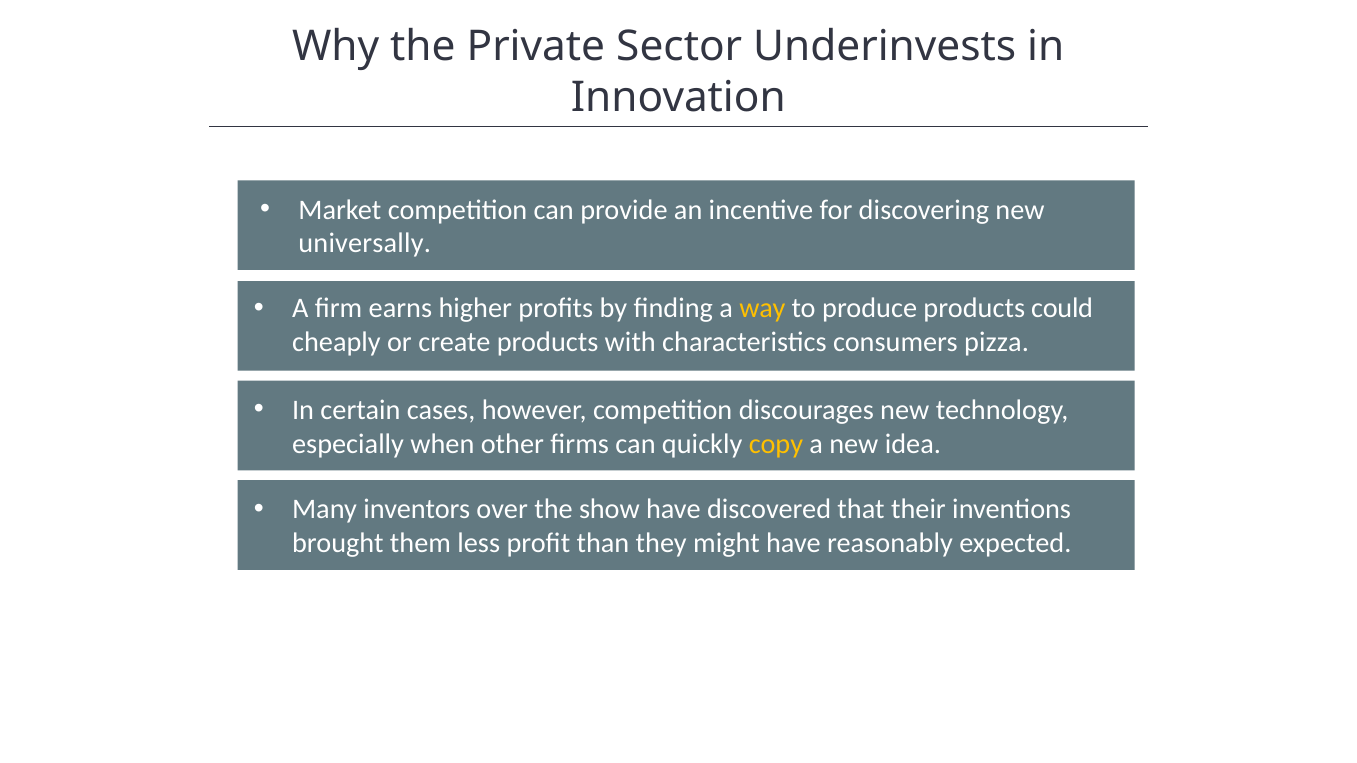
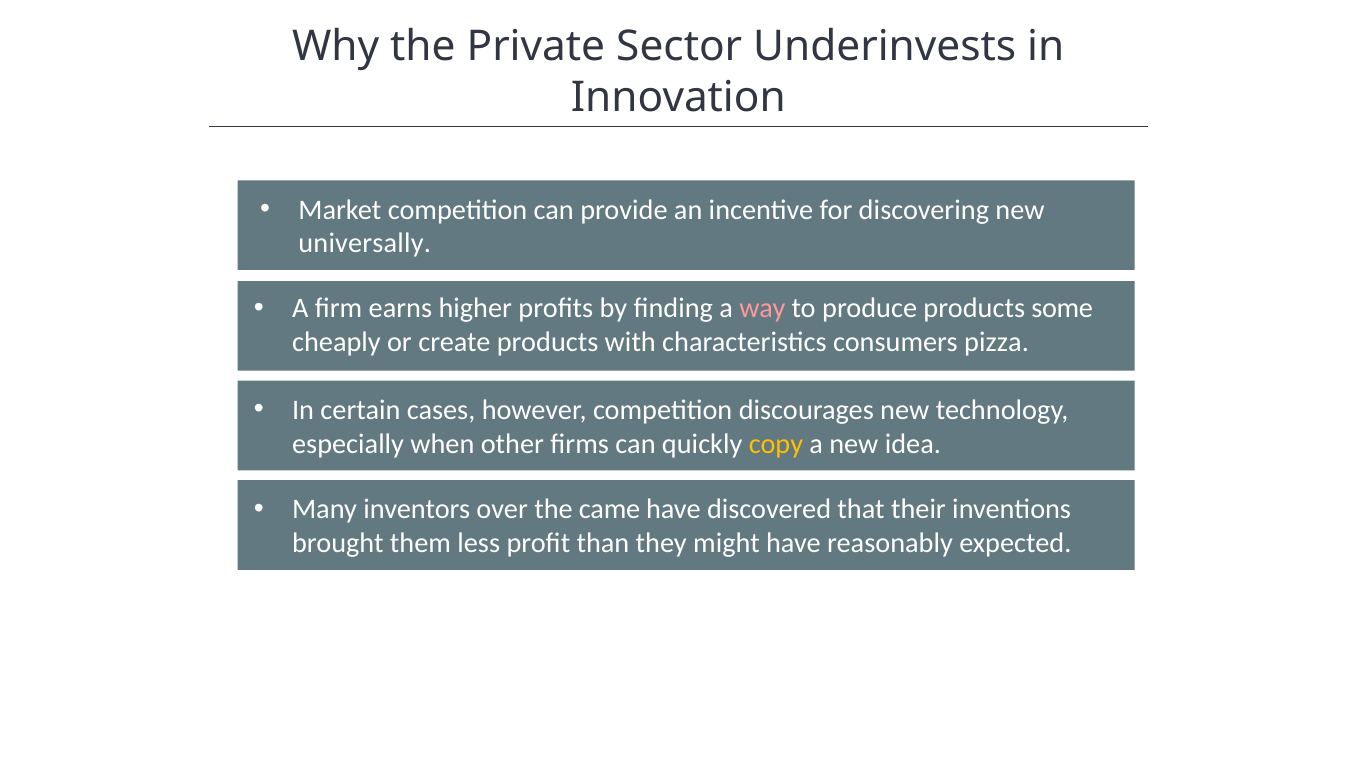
way colour: yellow -> pink
could: could -> some
show: show -> came
